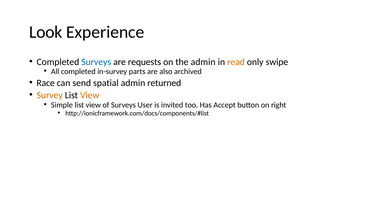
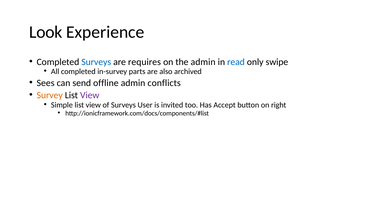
requests: requests -> requires
read colour: orange -> blue
Race: Race -> Sees
spatial: spatial -> offline
returned: returned -> conflicts
View at (90, 95) colour: orange -> purple
